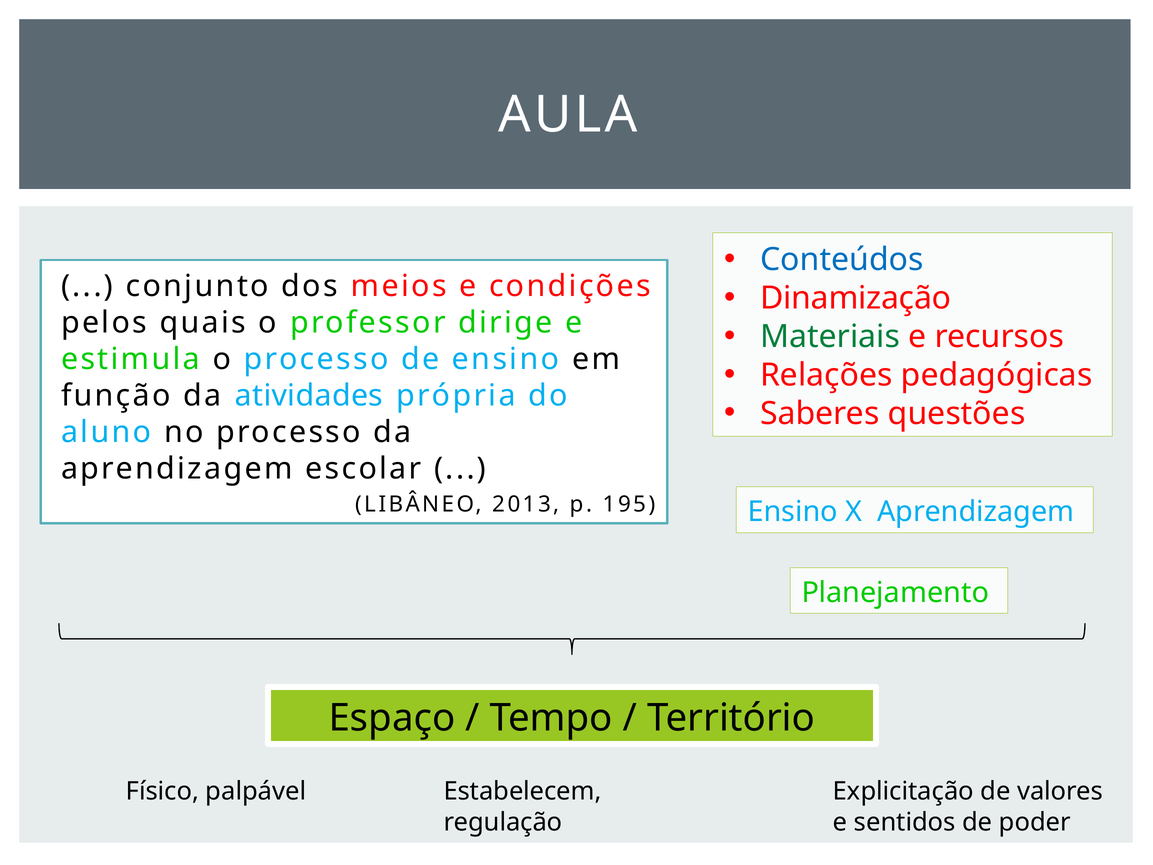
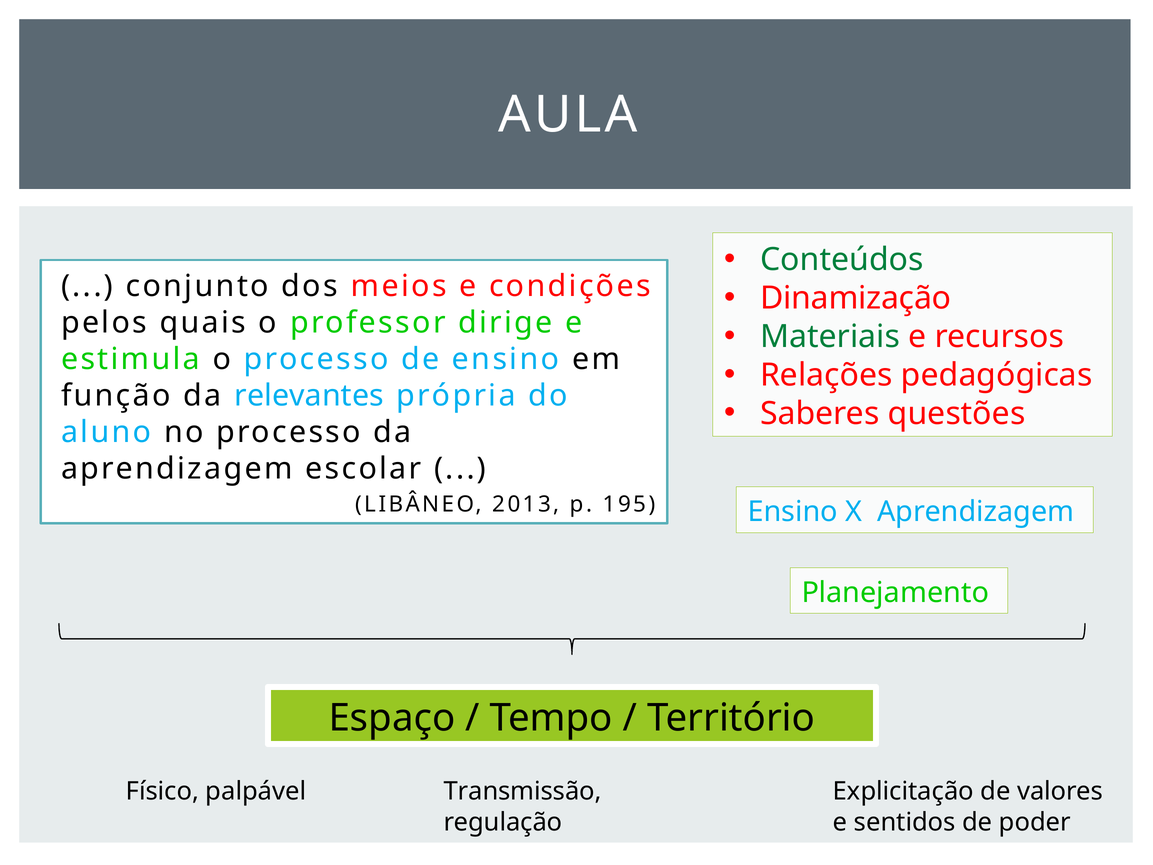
Conteúdos colour: blue -> green
atividades: atividades -> relevantes
Estabelecem: Estabelecem -> Transmissão
